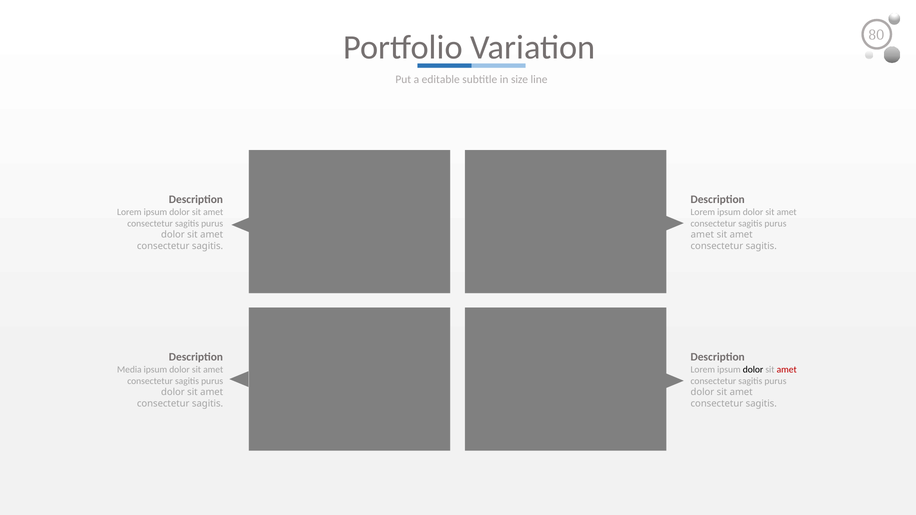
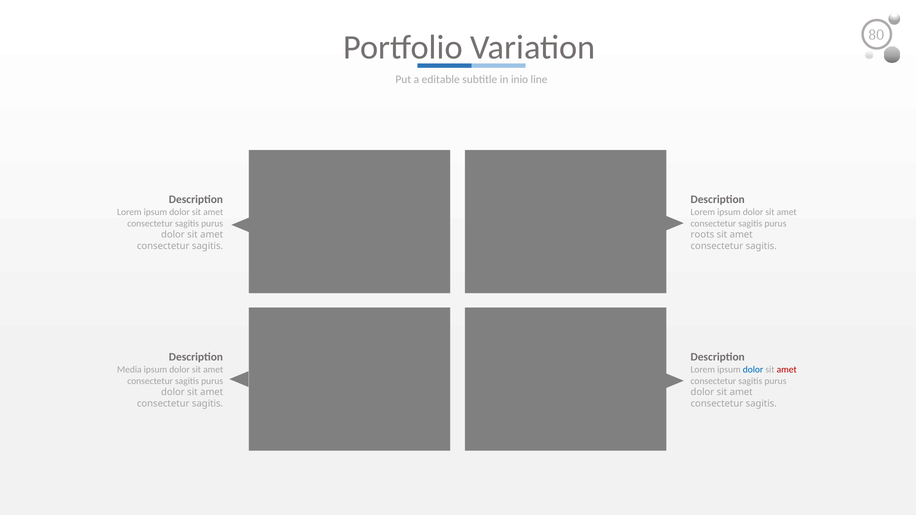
size: size -> inio
amet at (702, 235): amet -> roots
dolor at (753, 370) colour: black -> blue
